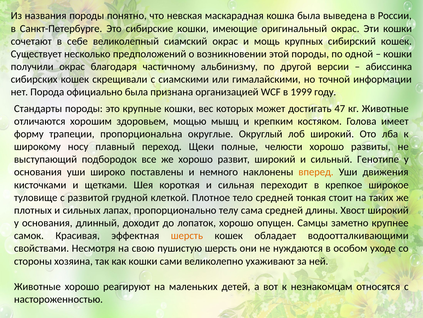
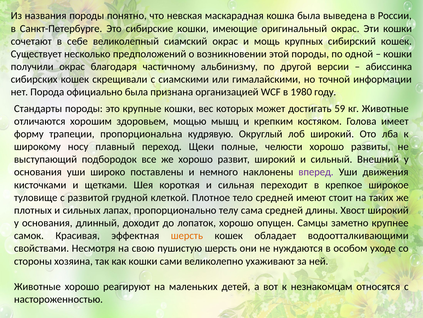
1999: 1999 -> 1980
47: 47 -> 59
округлые: округлые -> кудрявую
Генотипе: Генотипе -> Внешний
вперед colour: orange -> purple
тонкая: тонкая -> имеют
